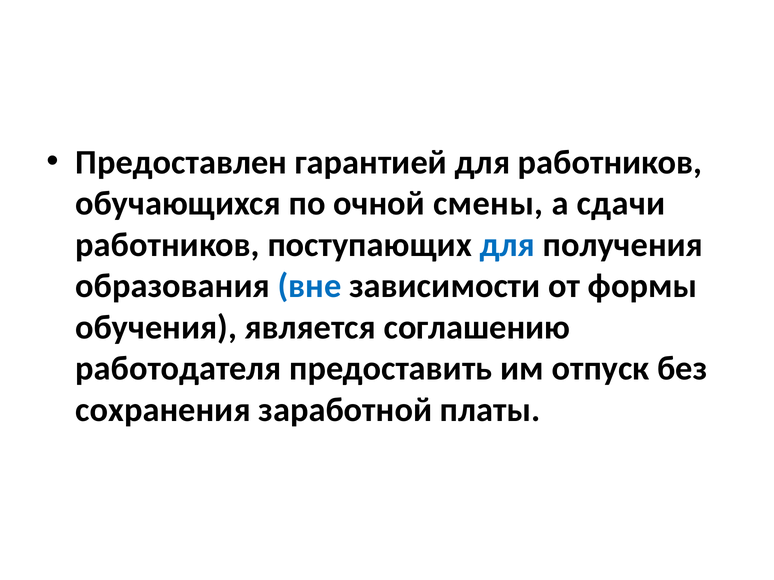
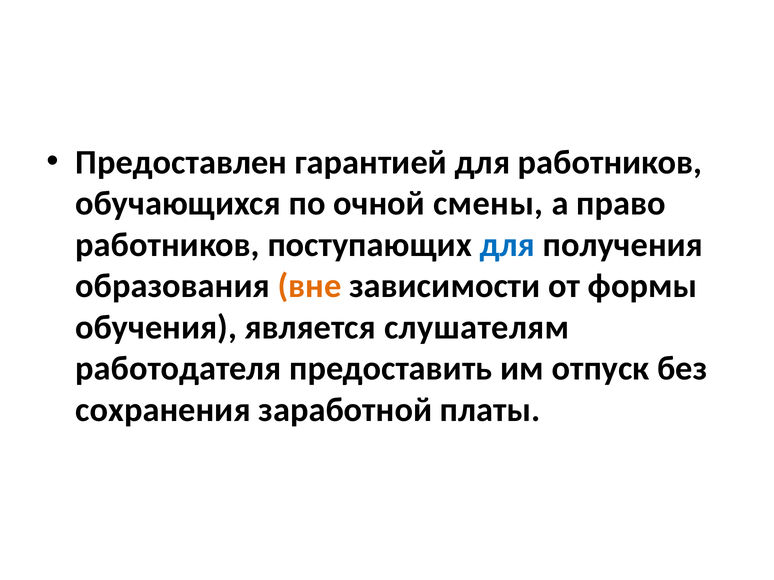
сдачи: сдачи -> право
вне colour: blue -> orange
соглашению: соглашению -> слушателям
